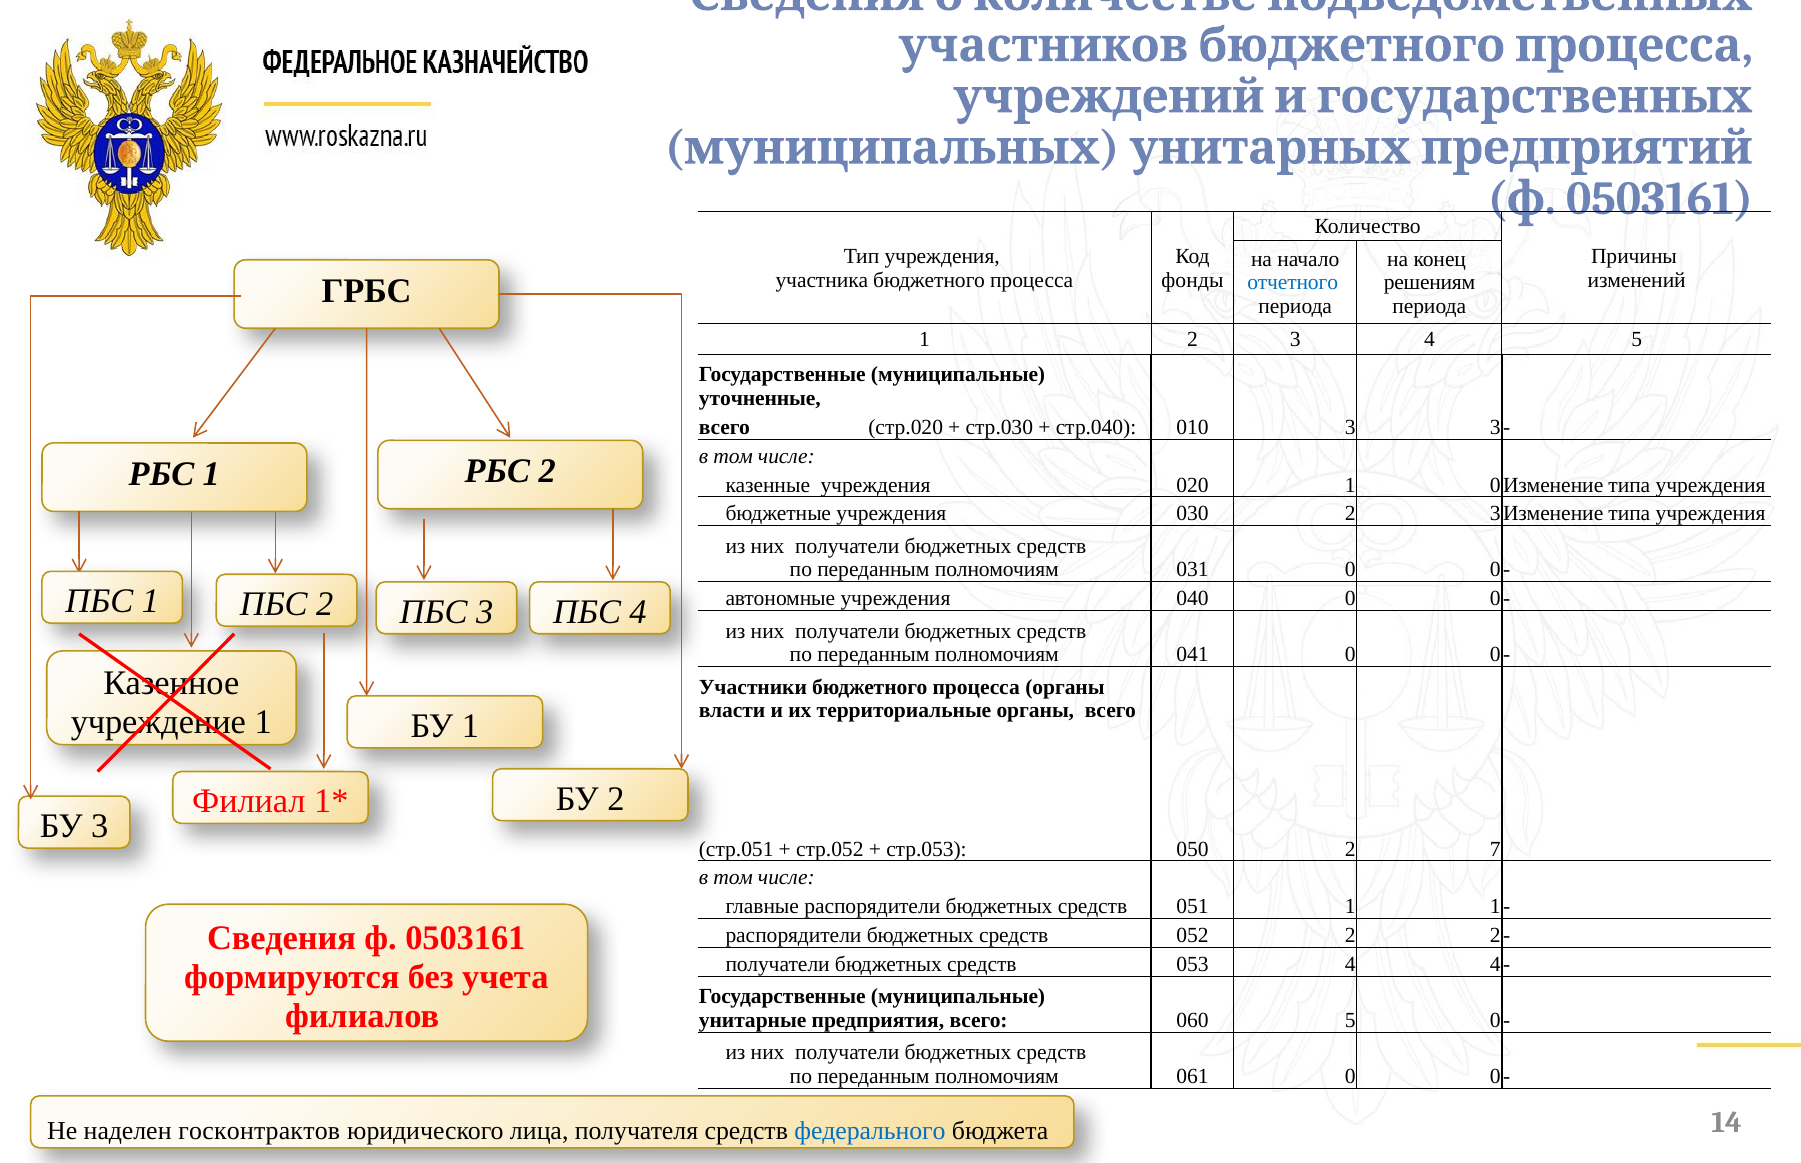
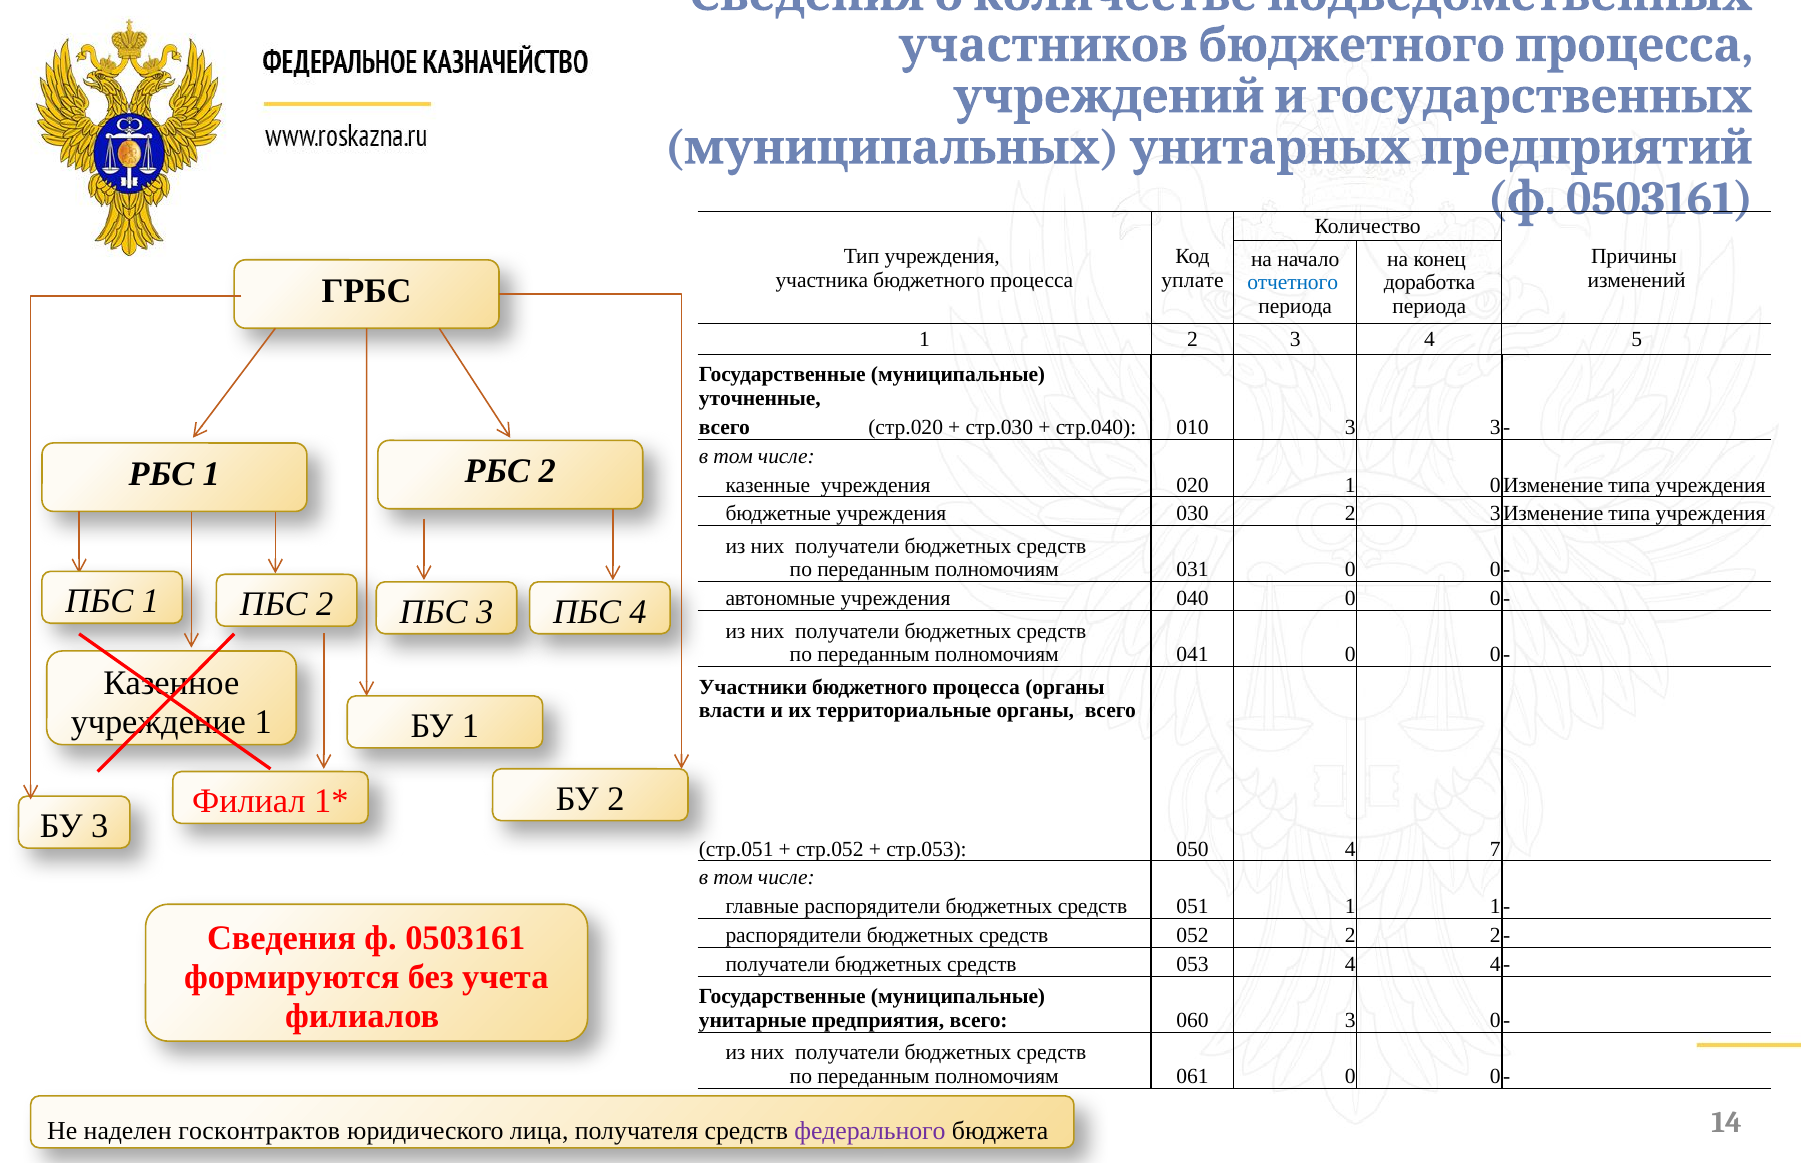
фонды: фонды -> уплате
решениям: решениям -> доработка
050 2: 2 -> 4
060 5: 5 -> 3
федерального colour: blue -> purple
